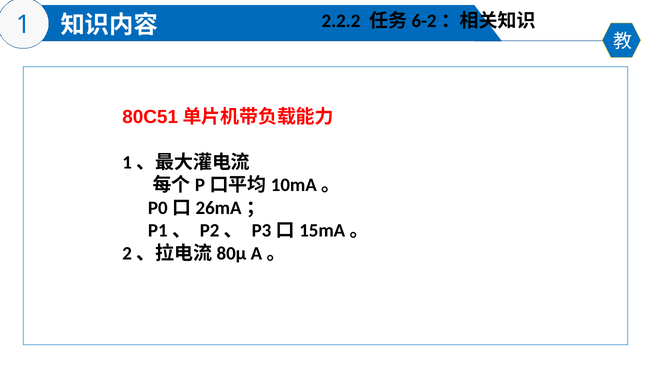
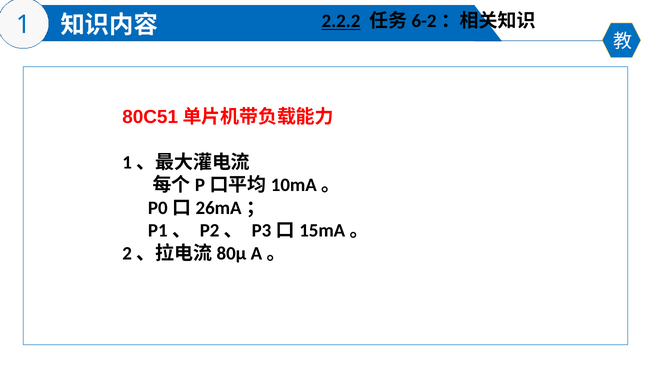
2.2.2 underline: none -> present
